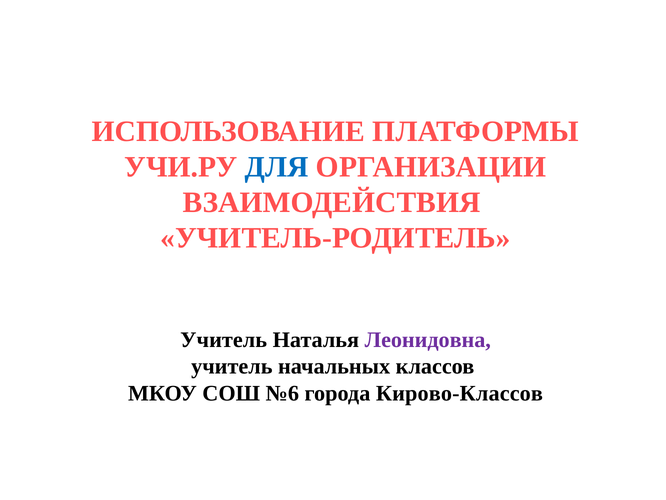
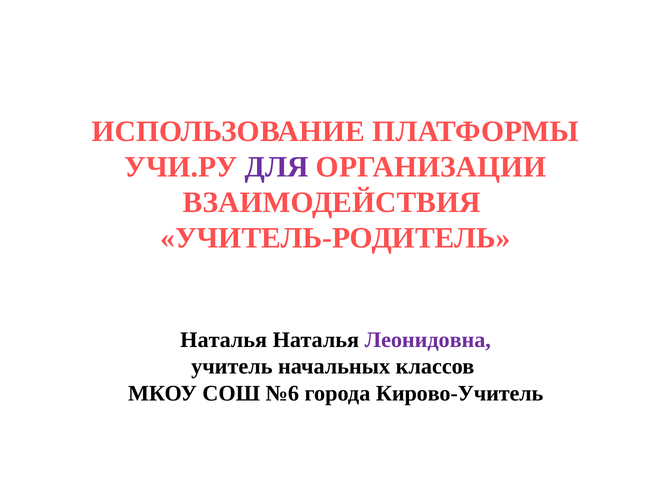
ДЛЯ colour: blue -> purple
Учитель at (224, 340): Учитель -> Наталья
Кирово-Классов: Кирово-Классов -> Кирово-Учитель
